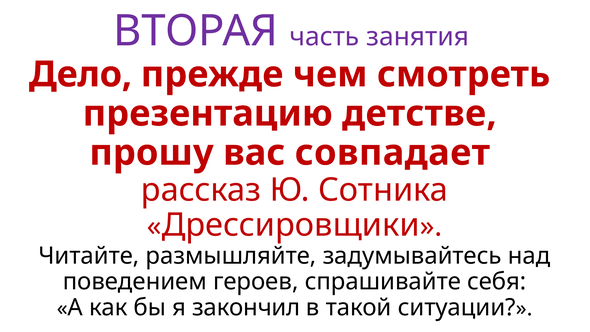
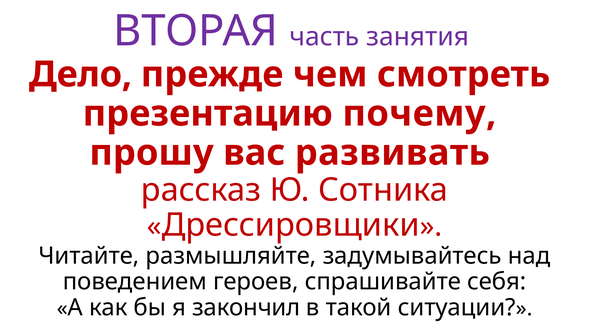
детстве: детстве -> почему
совпадает: совпадает -> развивать
